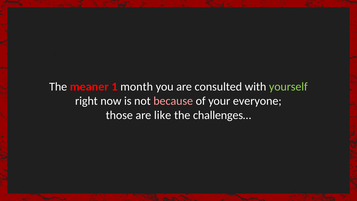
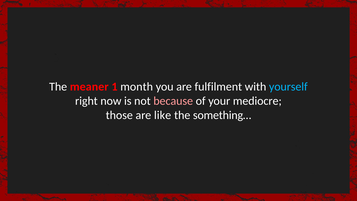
consulted: consulted -> fulfilment
yourself colour: light green -> light blue
everyone: everyone -> mediocre
challenges…: challenges… -> something…
